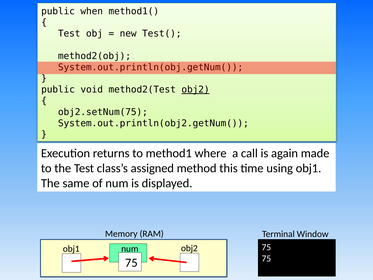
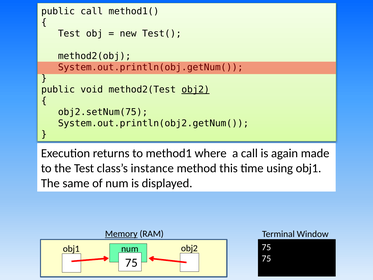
public when: when -> call
assigned: assigned -> instance
Memory underline: none -> present
